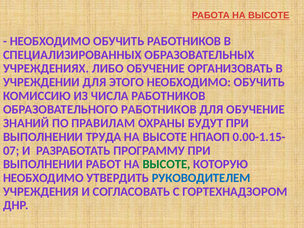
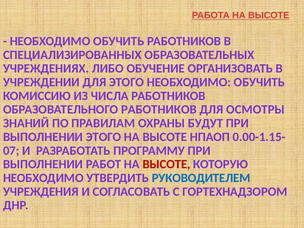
ДЛЯ ОБУЧЕНИЕ: ОБУЧЕНИЕ -> ОСМОТРЫ
ВЫПОЛНЕНИИ ТРУДА: ТРУДА -> ЭТОГО
ВЫСОТЕ at (166, 164) colour: green -> red
